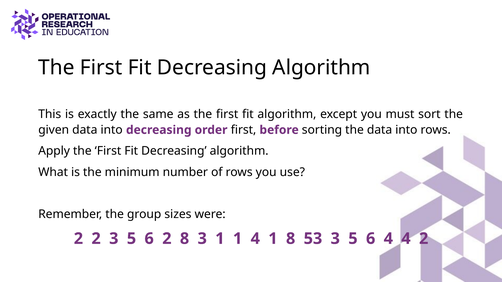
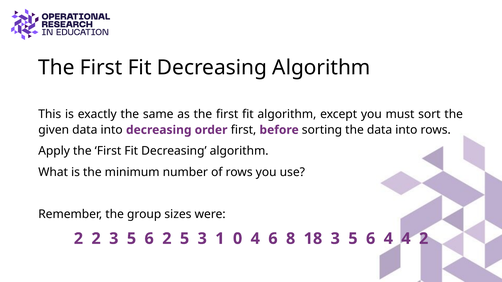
2 8: 8 -> 5
1 1: 1 -> 0
4 1: 1 -> 6
53: 53 -> 18
